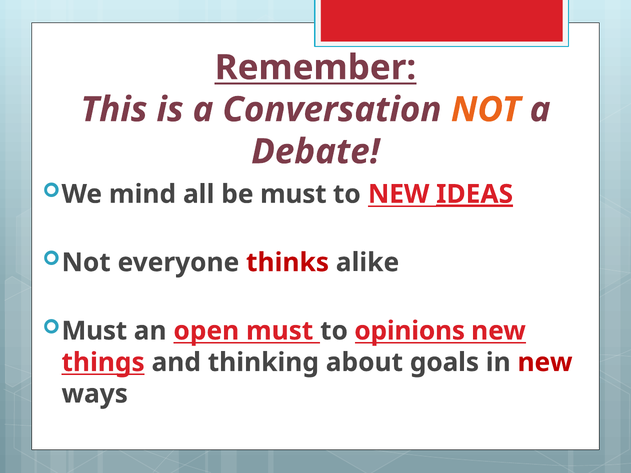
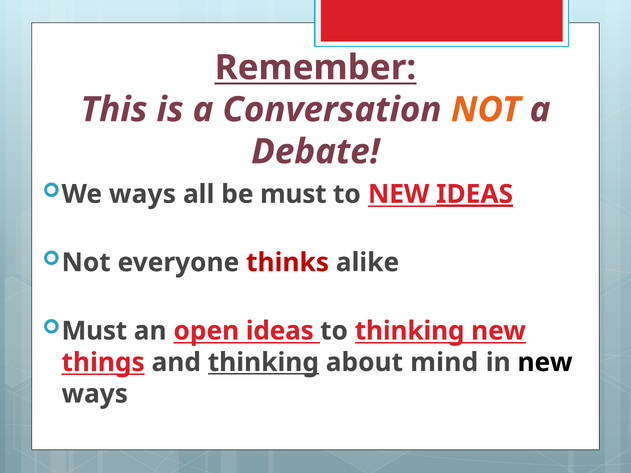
We mind: mind -> ways
open must: must -> ideas
to opinions: opinions -> thinking
thinking at (263, 363) underline: none -> present
goals: goals -> mind
new at (545, 363) colour: red -> black
